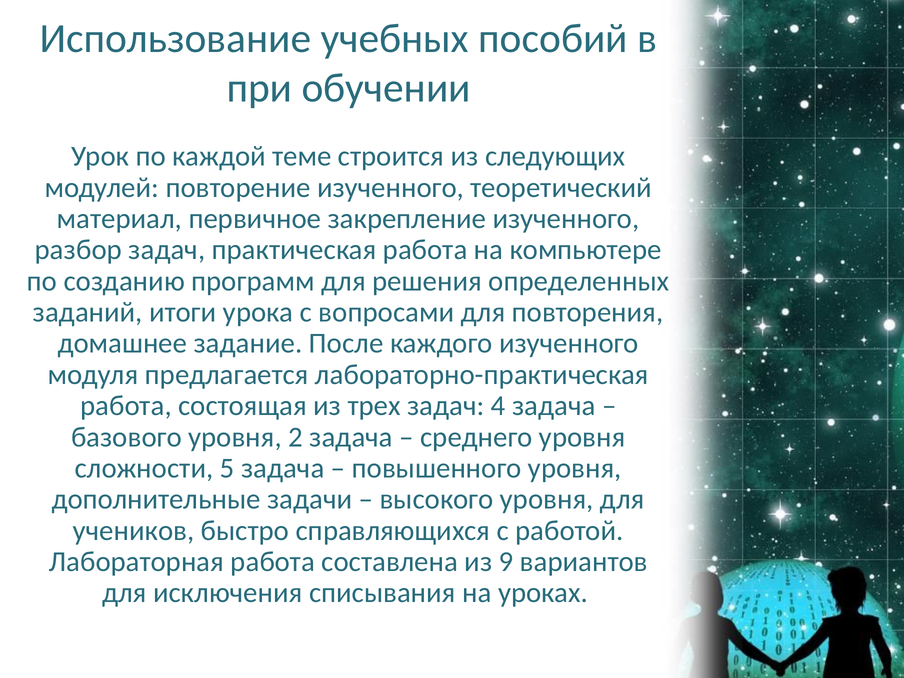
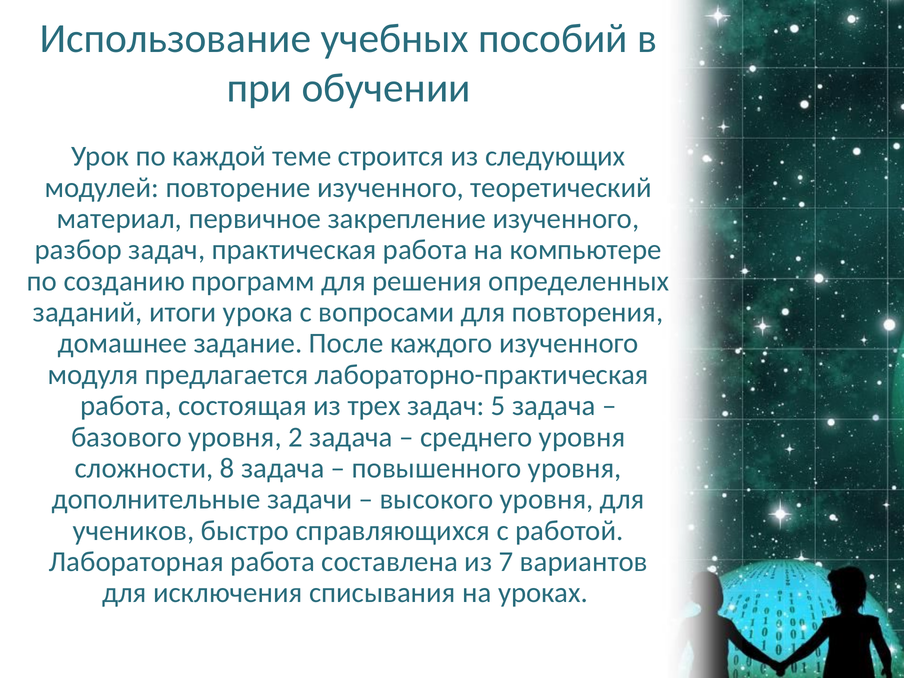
4: 4 -> 5
5: 5 -> 8
9: 9 -> 7
